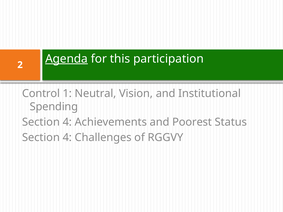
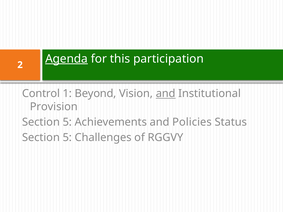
Neutral: Neutral -> Beyond
and at (166, 94) underline: none -> present
Spending: Spending -> Provision
4 at (67, 122): 4 -> 5
Poorest: Poorest -> Policies
4 at (67, 138): 4 -> 5
